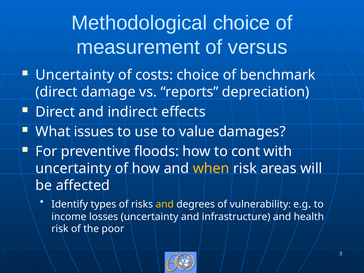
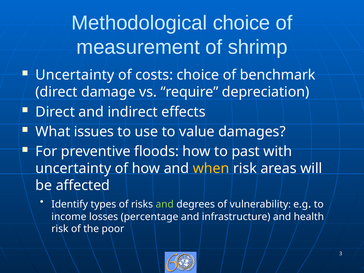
versus: versus -> shrimp
reports: reports -> require
cont: cont -> past
and at (165, 204) colour: yellow -> light green
losses uncertainty: uncertainty -> percentage
